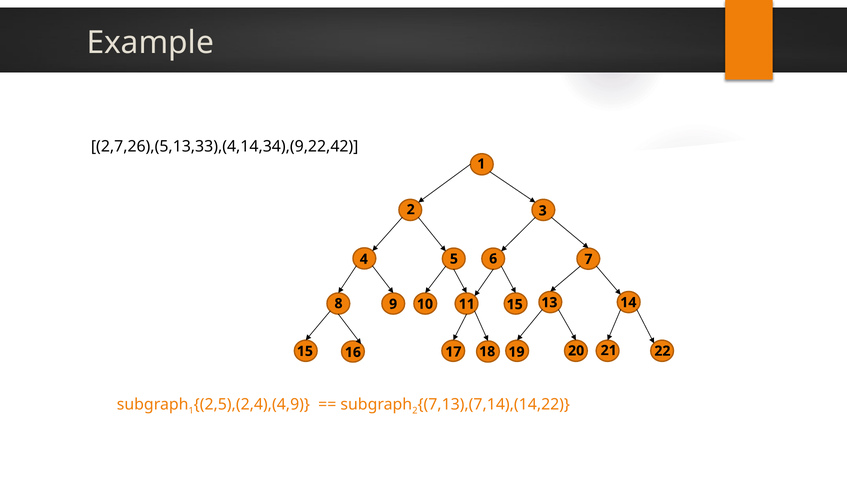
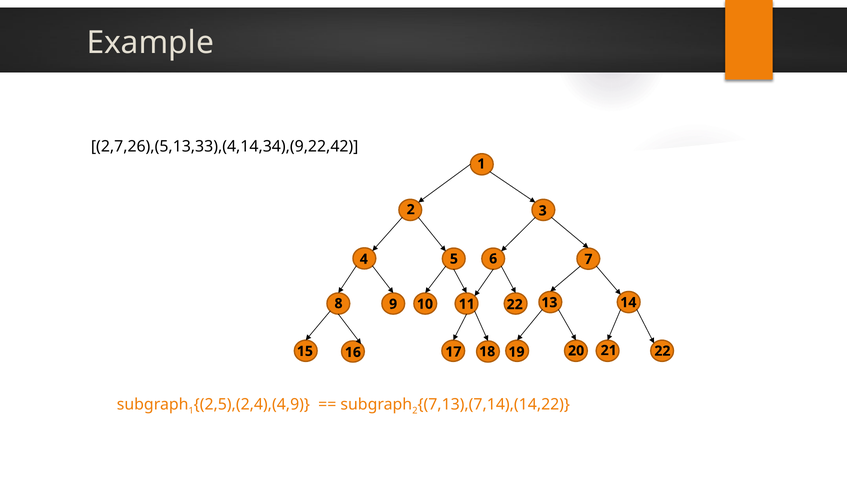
11 15: 15 -> 22
